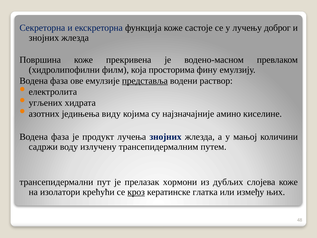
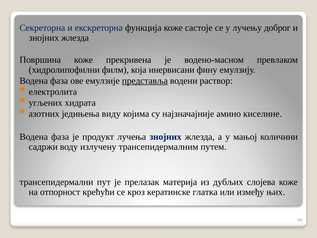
просторима: просторима -> инервисани
хормони: хормони -> материја
изолатори: изолатори -> отпорност
кроз underline: present -> none
